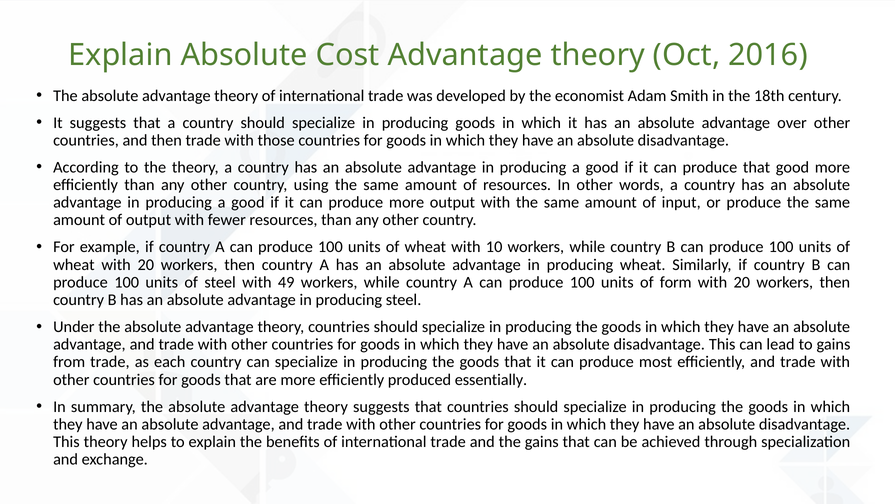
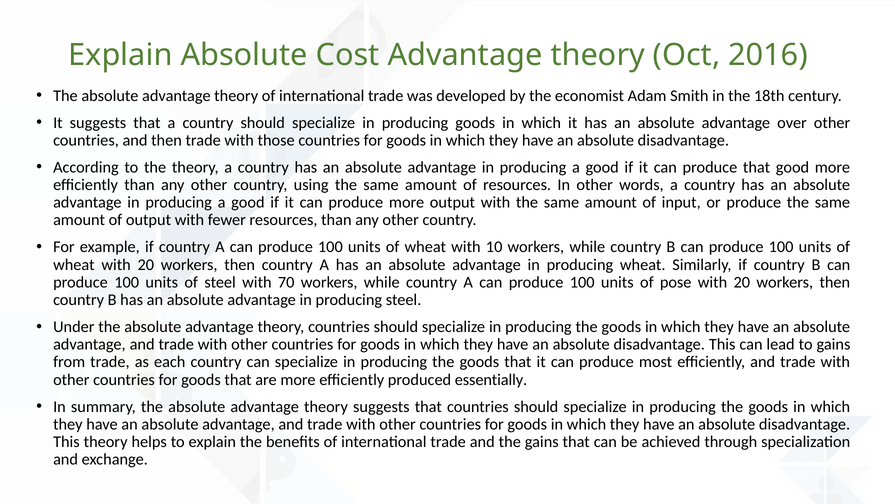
49: 49 -> 70
form: form -> pose
